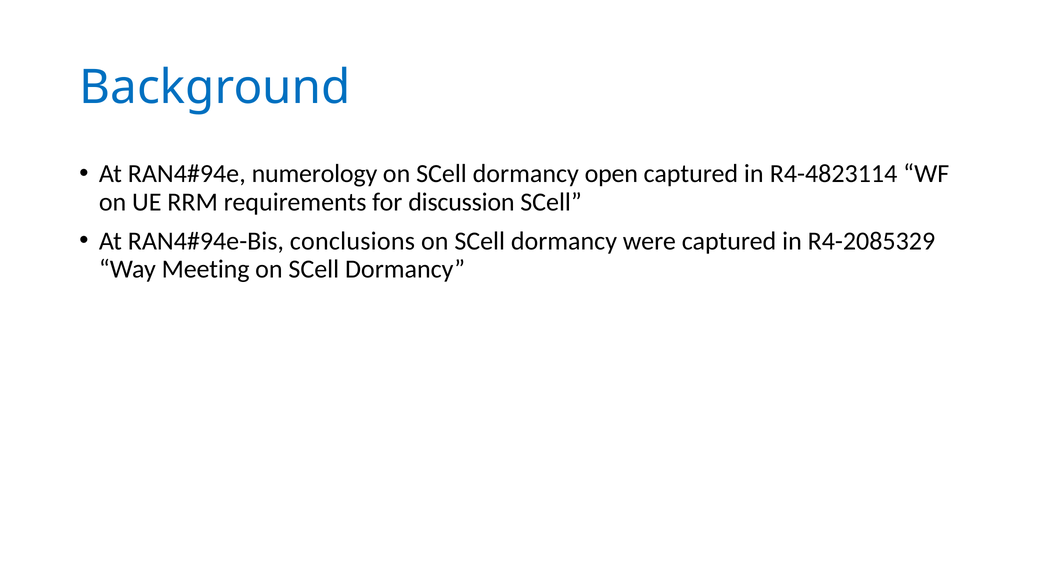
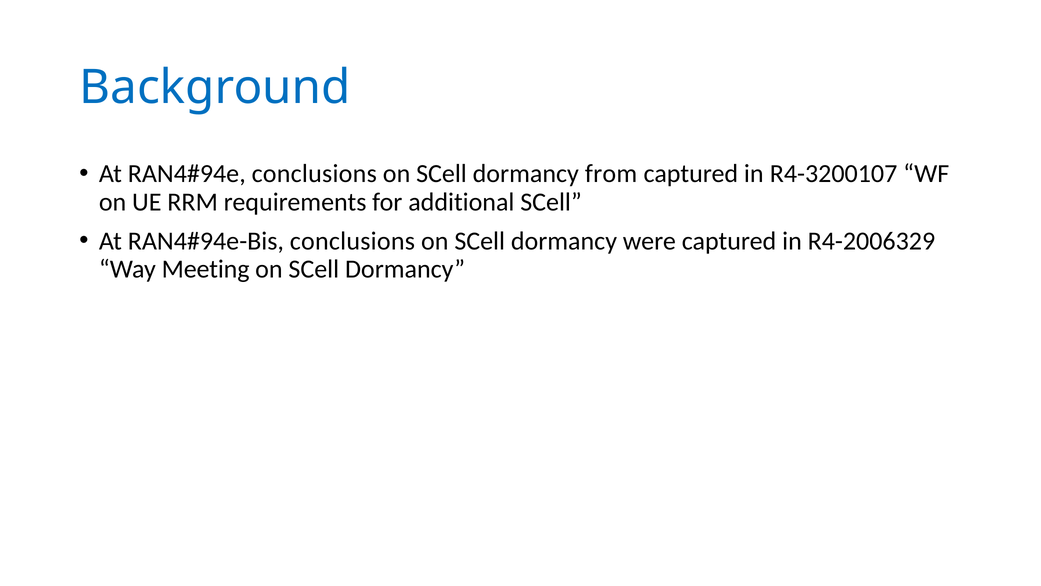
numerology at (314, 174): numerology -> conclusions
open: open -> from
R4-4823114: R4-4823114 -> R4-3200107
discussion: discussion -> additional
R4-2085329: R4-2085329 -> R4-2006329
